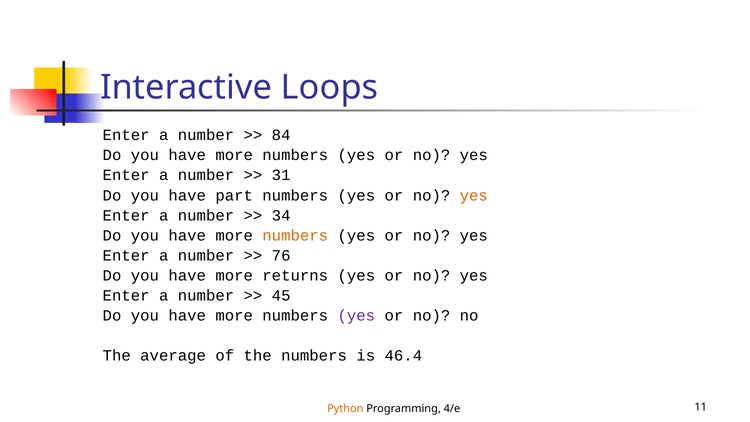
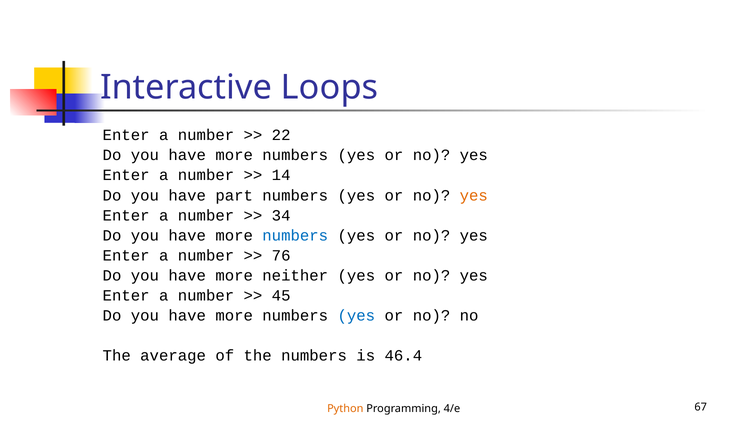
84: 84 -> 22
31: 31 -> 14
numbers at (295, 235) colour: orange -> blue
returns: returns -> neither
yes at (356, 315) colour: purple -> blue
11: 11 -> 67
